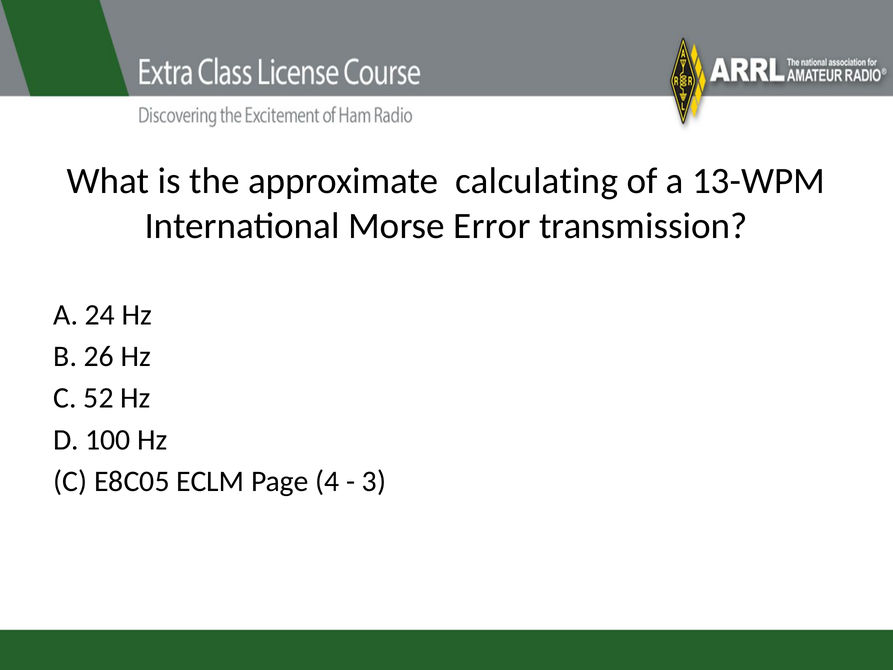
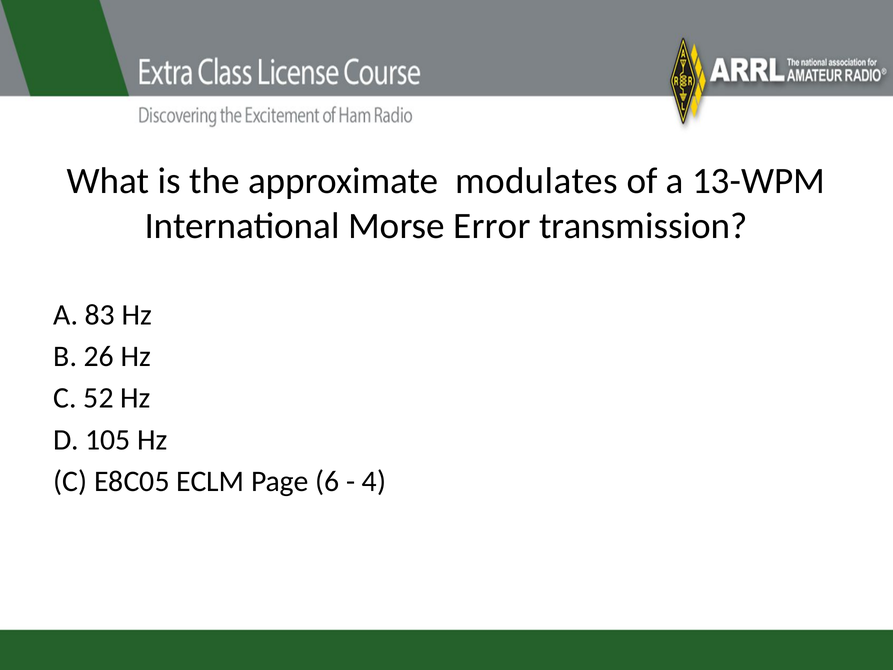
calculating: calculating -> modulates
24: 24 -> 83
100: 100 -> 105
4: 4 -> 6
3: 3 -> 4
